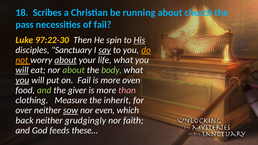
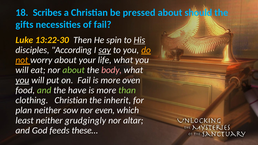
running: running -> pressed
church: church -> should
pass: pass -> gifts
97:22-30: 97:22-30 -> 13:22-30
Sanctuary: Sanctuary -> According
about at (66, 60) underline: present -> none
will at (22, 70) underline: present -> none
body colour: light green -> pink
giver: giver -> have
than colour: pink -> light green
clothing Measure: Measure -> Christian
over: over -> plan
sow underline: present -> none
back: back -> least
faith: faith -> altar
